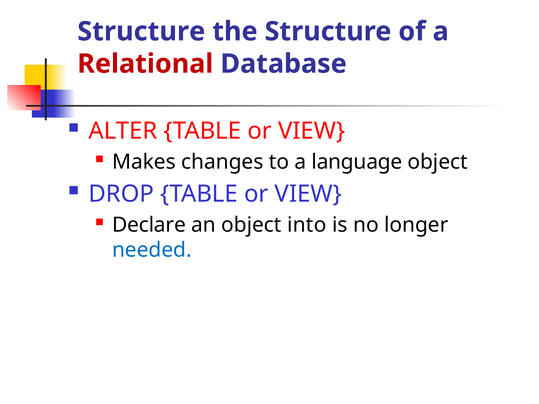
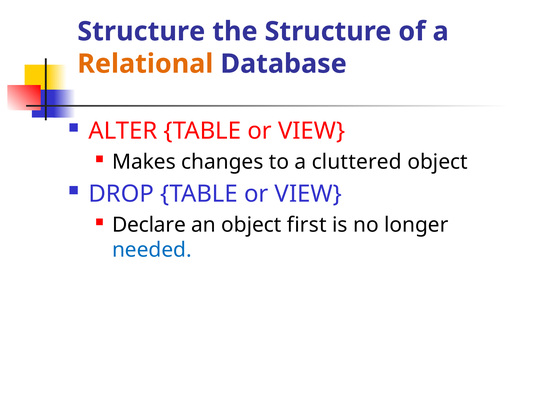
Relational colour: red -> orange
language: language -> cluttered
into: into -> first
